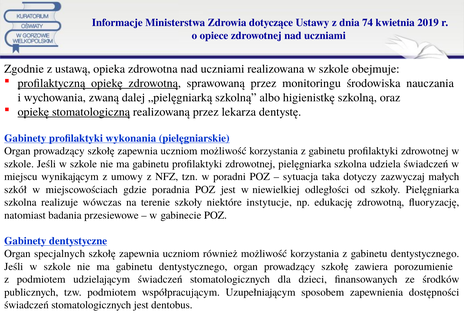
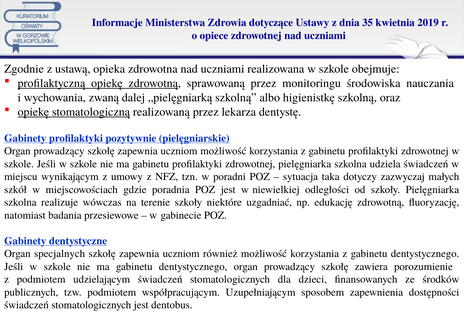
74: 74 -> 35
wykonania: wykonania -> pozytywnie
instytucje: instytucje -> uzgadniać
